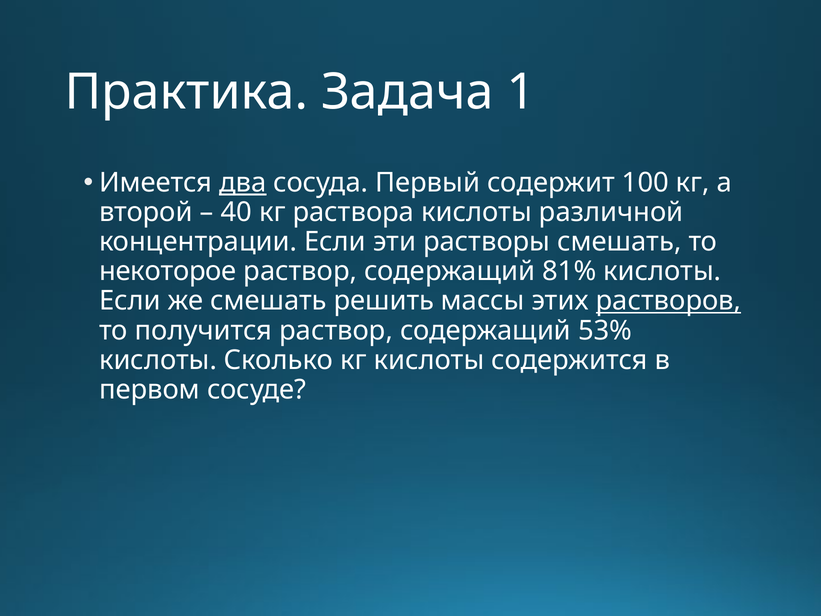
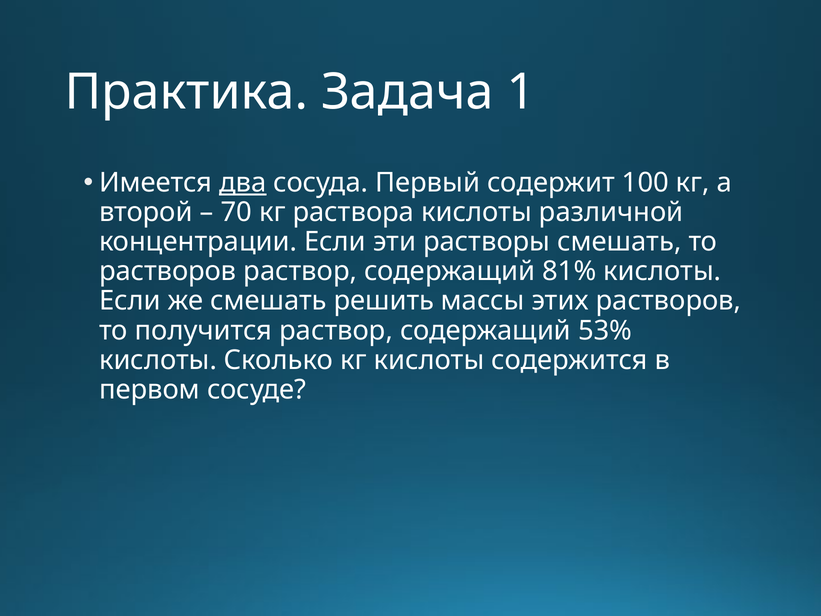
40: 40 -> 70
некоторое at (168, 271): некоторое -> растворов
растворов at (668, 301) underline: present -> none
